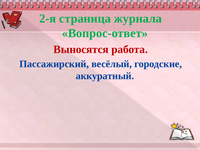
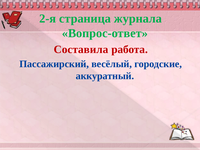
Выносятся: Выносятся -> Составила
